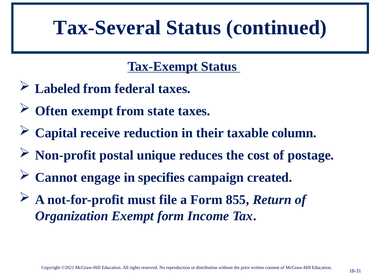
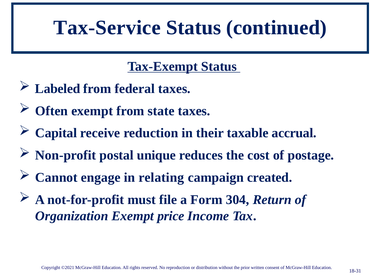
Tax-Several: Tax-Several -> Tax-Service
column: column -> accrual
specifies: specifies -> relating
855: 855 -> 304
Exempt form: form -> price
